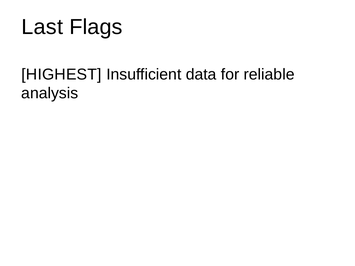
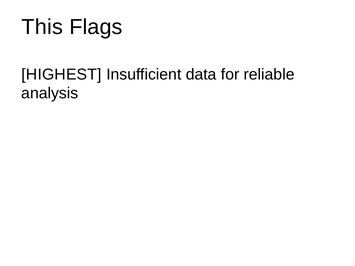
Last: Last -> This
